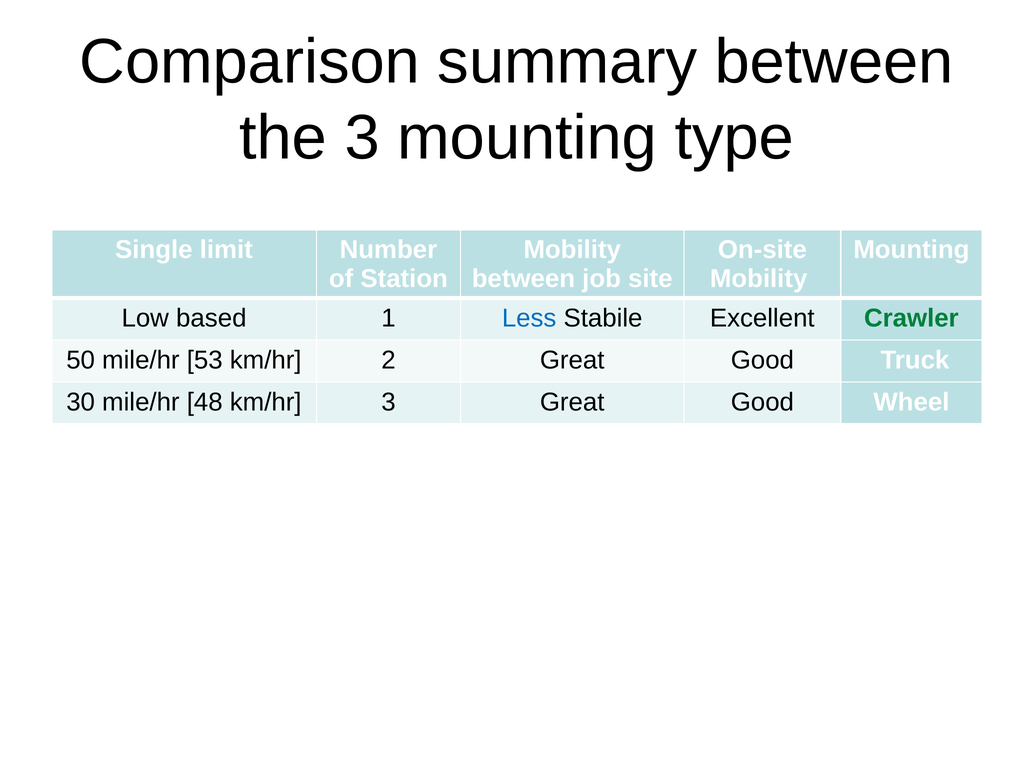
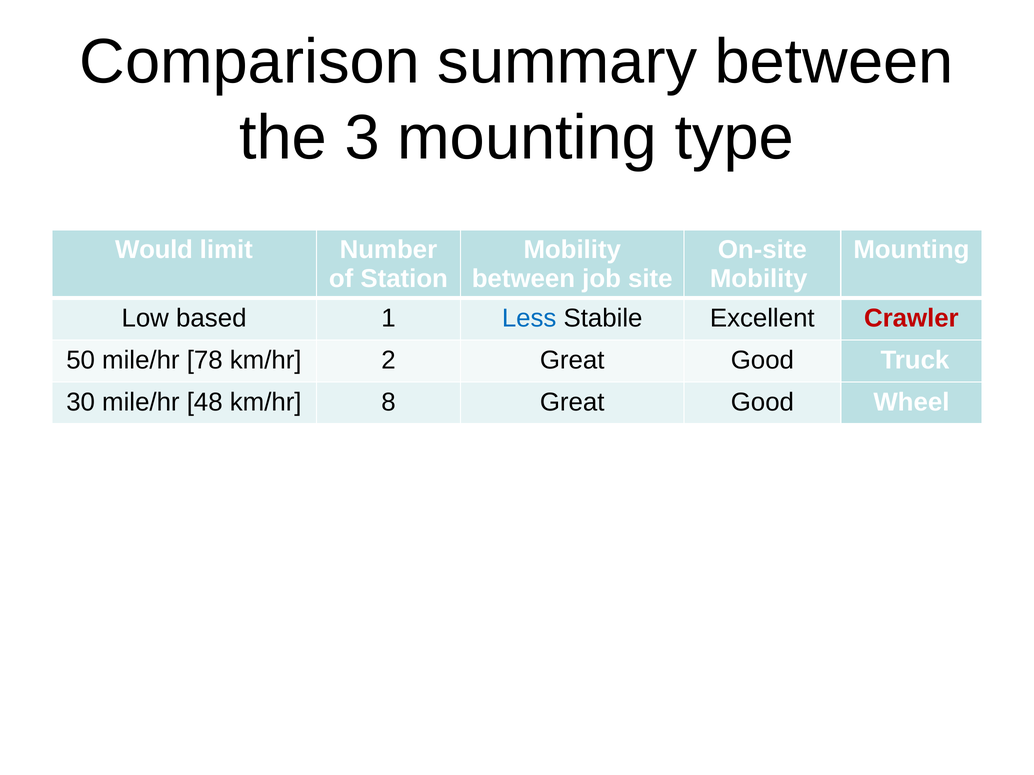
Single: Single -> Would
Crawler colour: green -> red
53: 53 -> 78
km/hr 3: 3 -> 8
